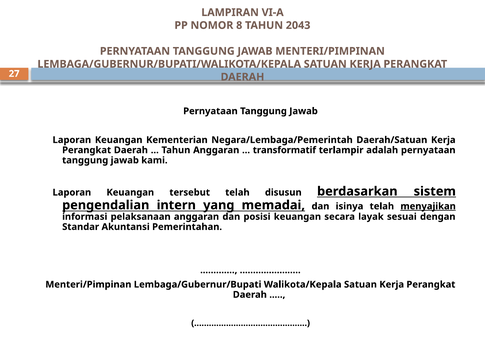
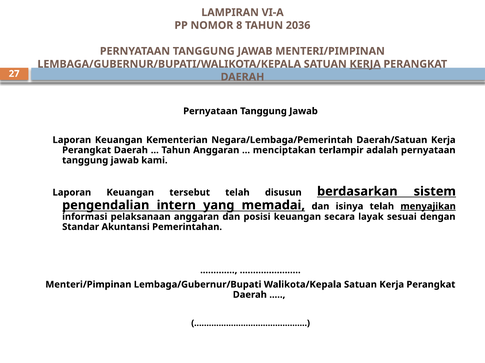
2043: 2043 -> 2036
KERJA at (365, 64) underline: none -> present
transformatif: transformatif -> menciptakan
